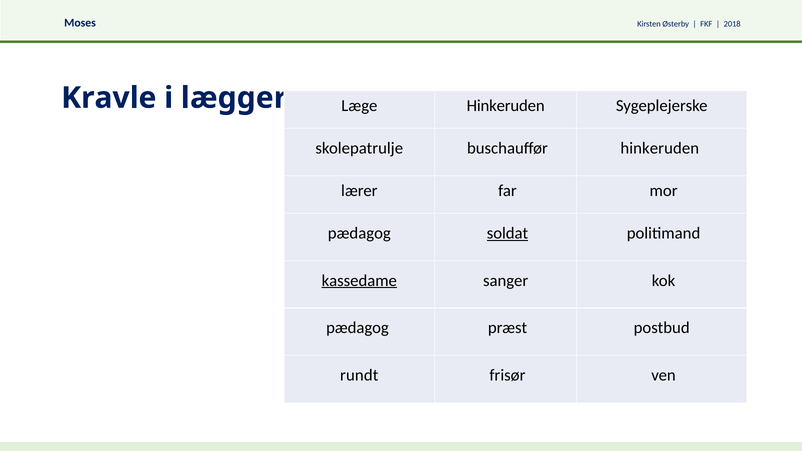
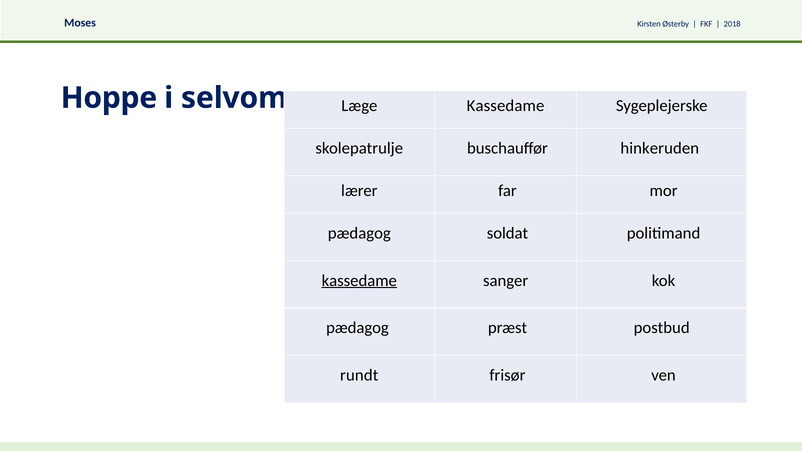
Kravle: Kravle -> Hoppe
lægger: lægger -> selvom
Læge Hinkeruden: Hinkeruden -> Kassedame
soldat underline: present -> none
